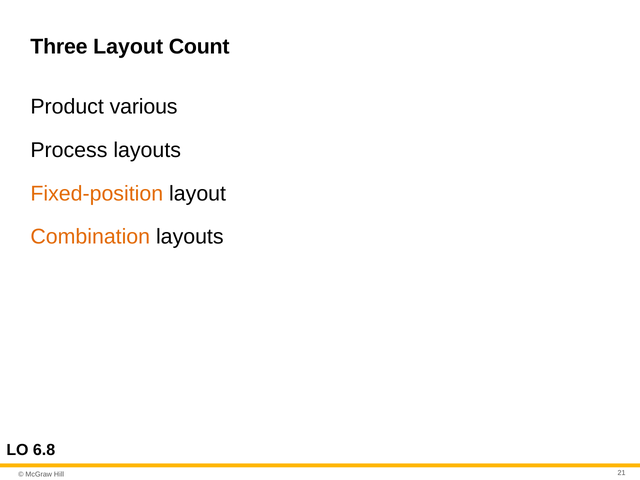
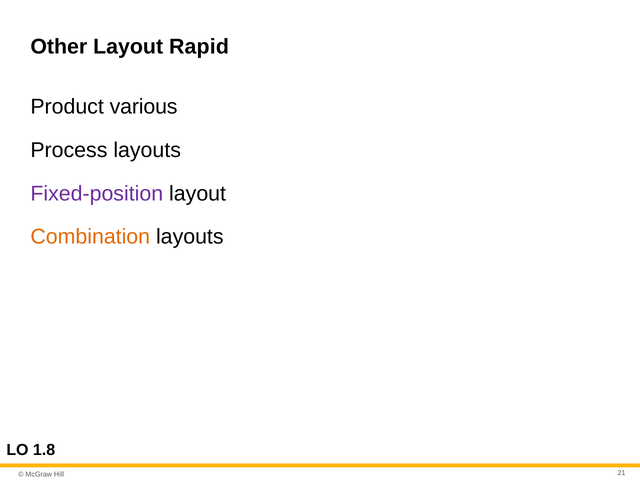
Three: Three -> Other
Count: Count -> Rapid
Fixed-position colour: orange -> purple
6.8: 6.8 -> 1.8
